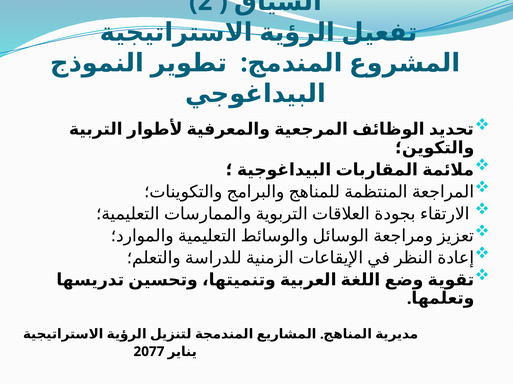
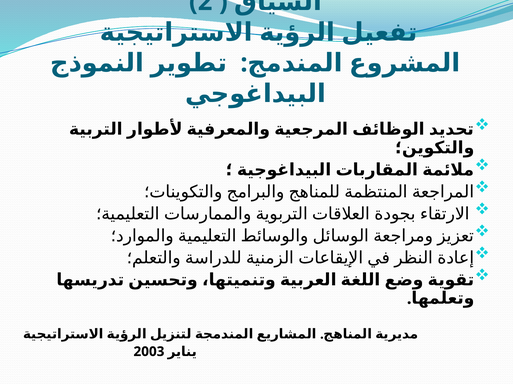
2077: 2077 -> 2003
